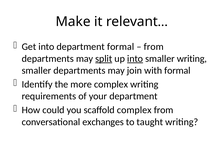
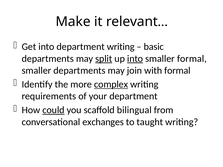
department formal: formal -> writing
from at (154, 47): from -> basic
smaller writing: writing -> formal
complex at (111, 84) underline: none -> present
could underline: none -> present
scaffold complex: complex -> bilingual
